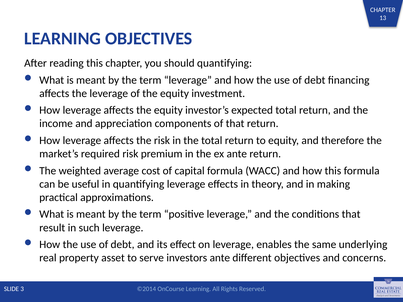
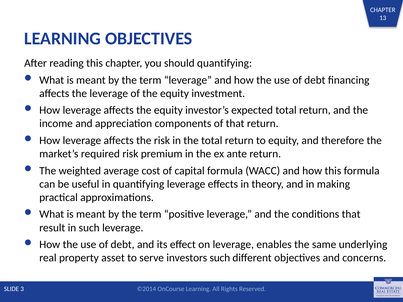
investors ante: ante -> such
